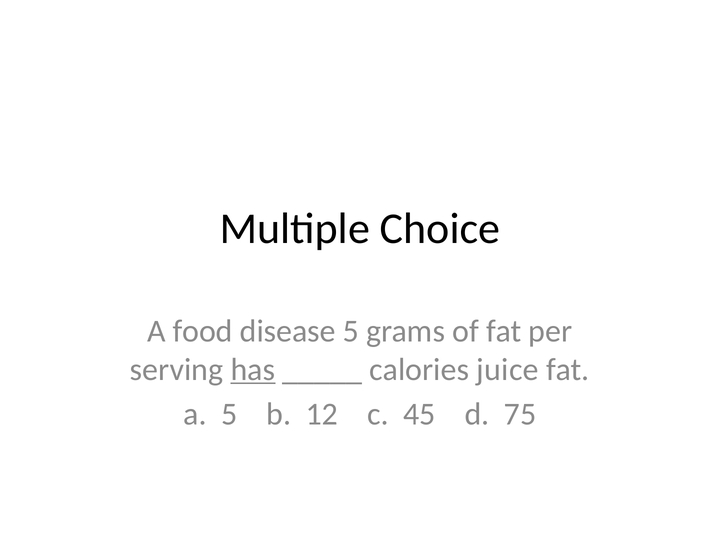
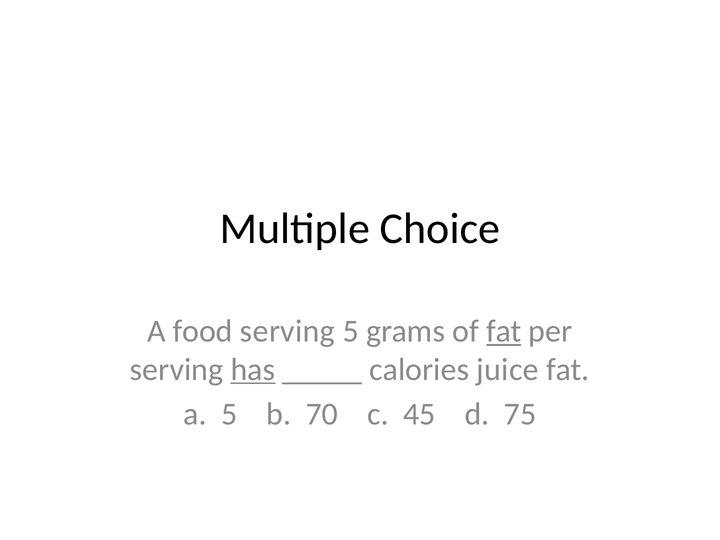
food disease: disease -> serving
fat at (504, 331) underline: none -> present
12: 12 -> 70
